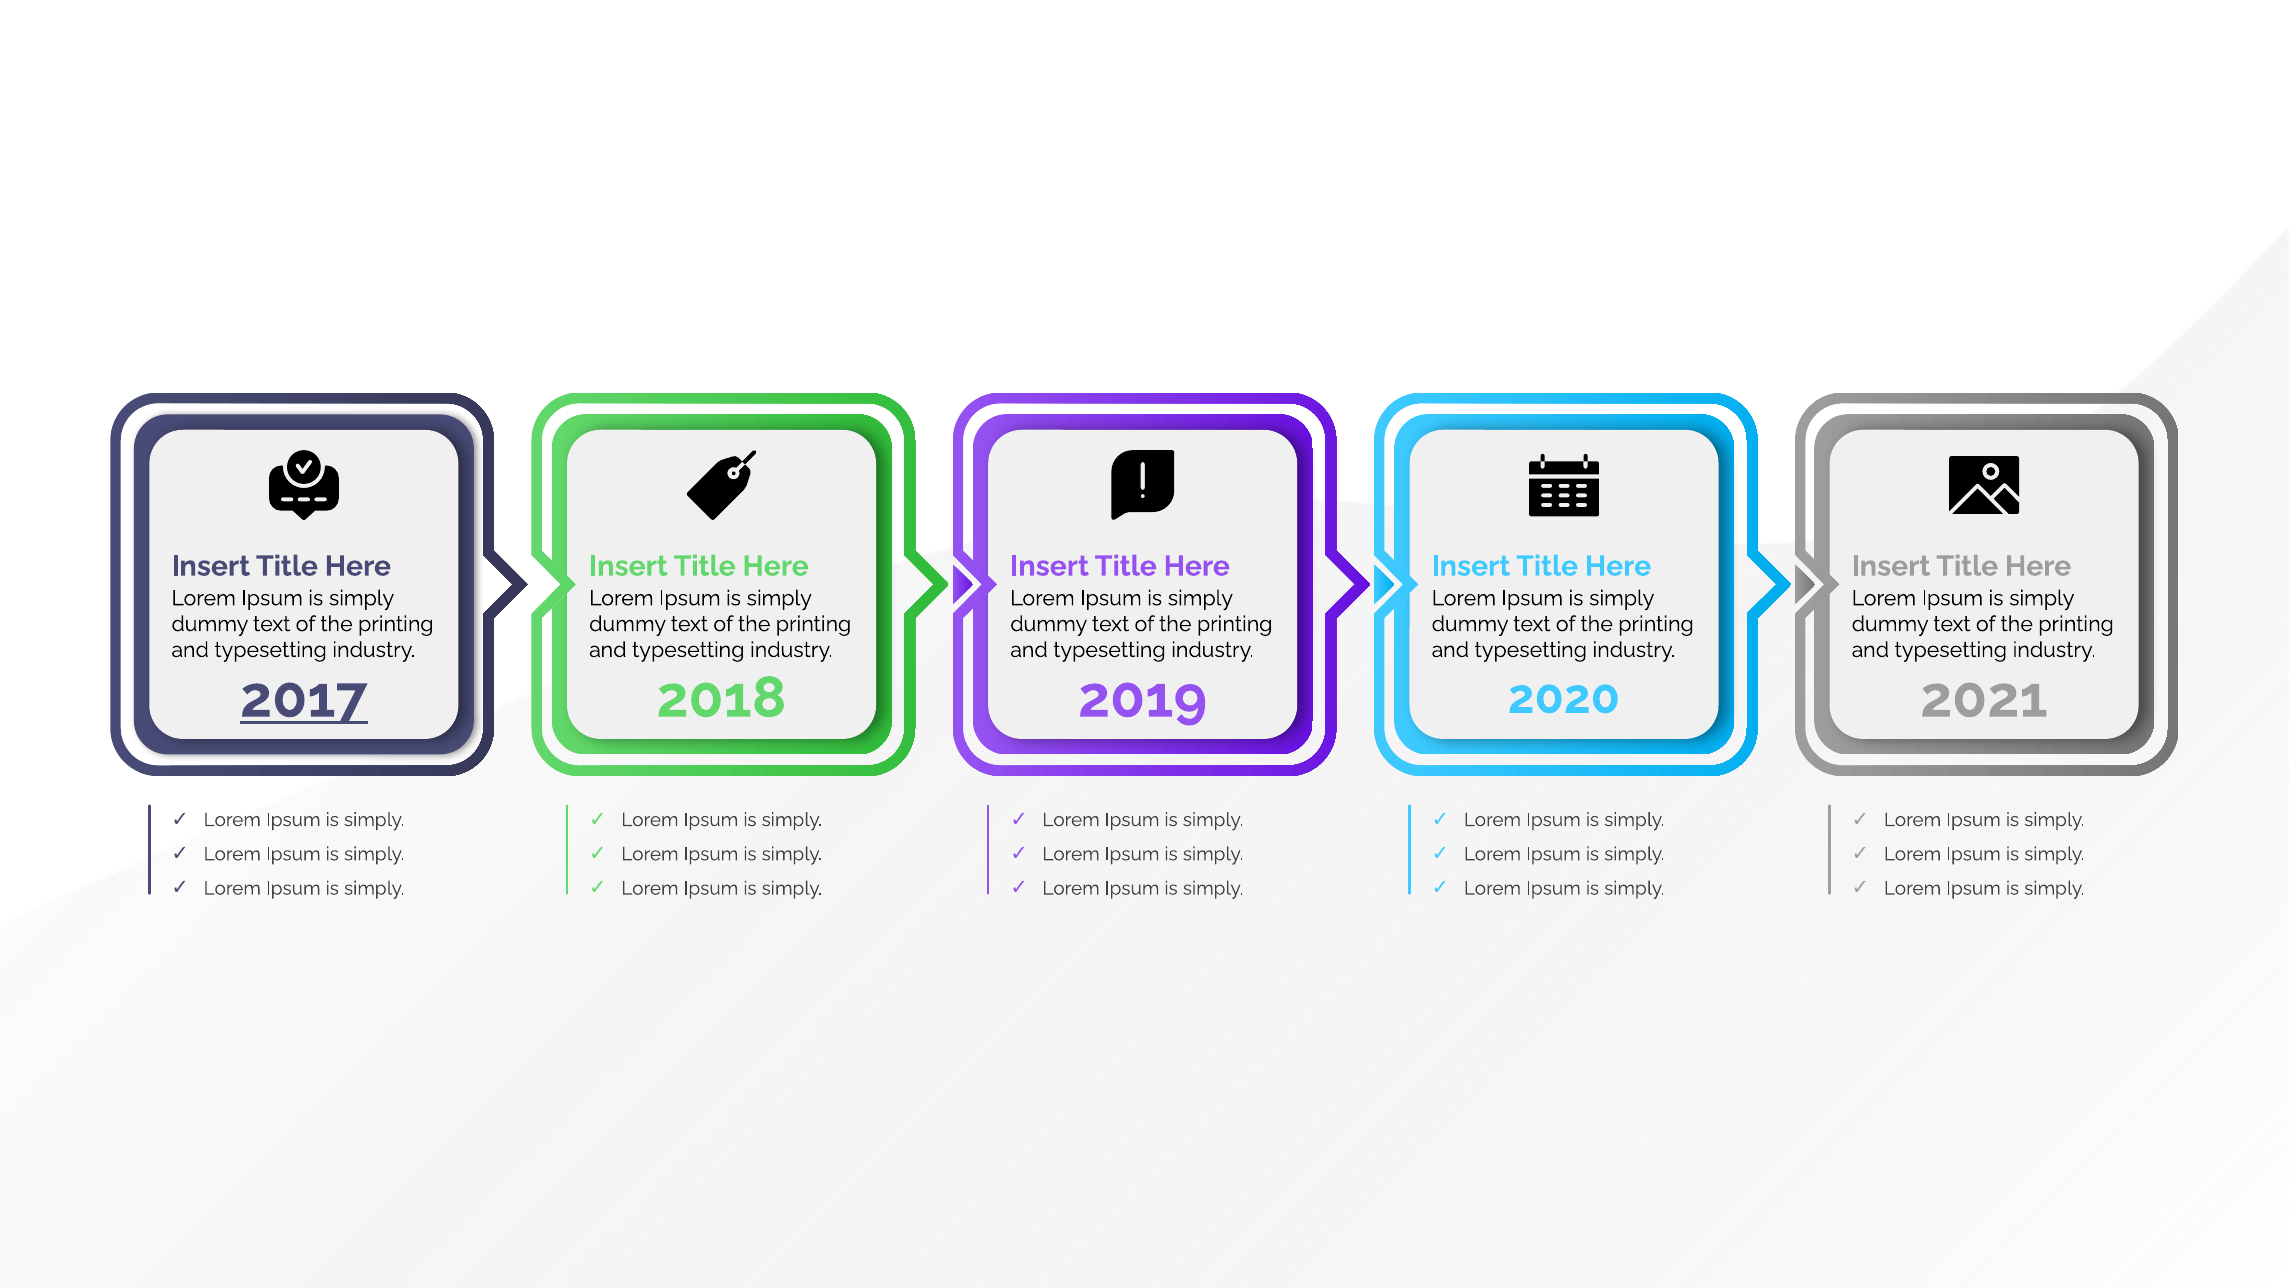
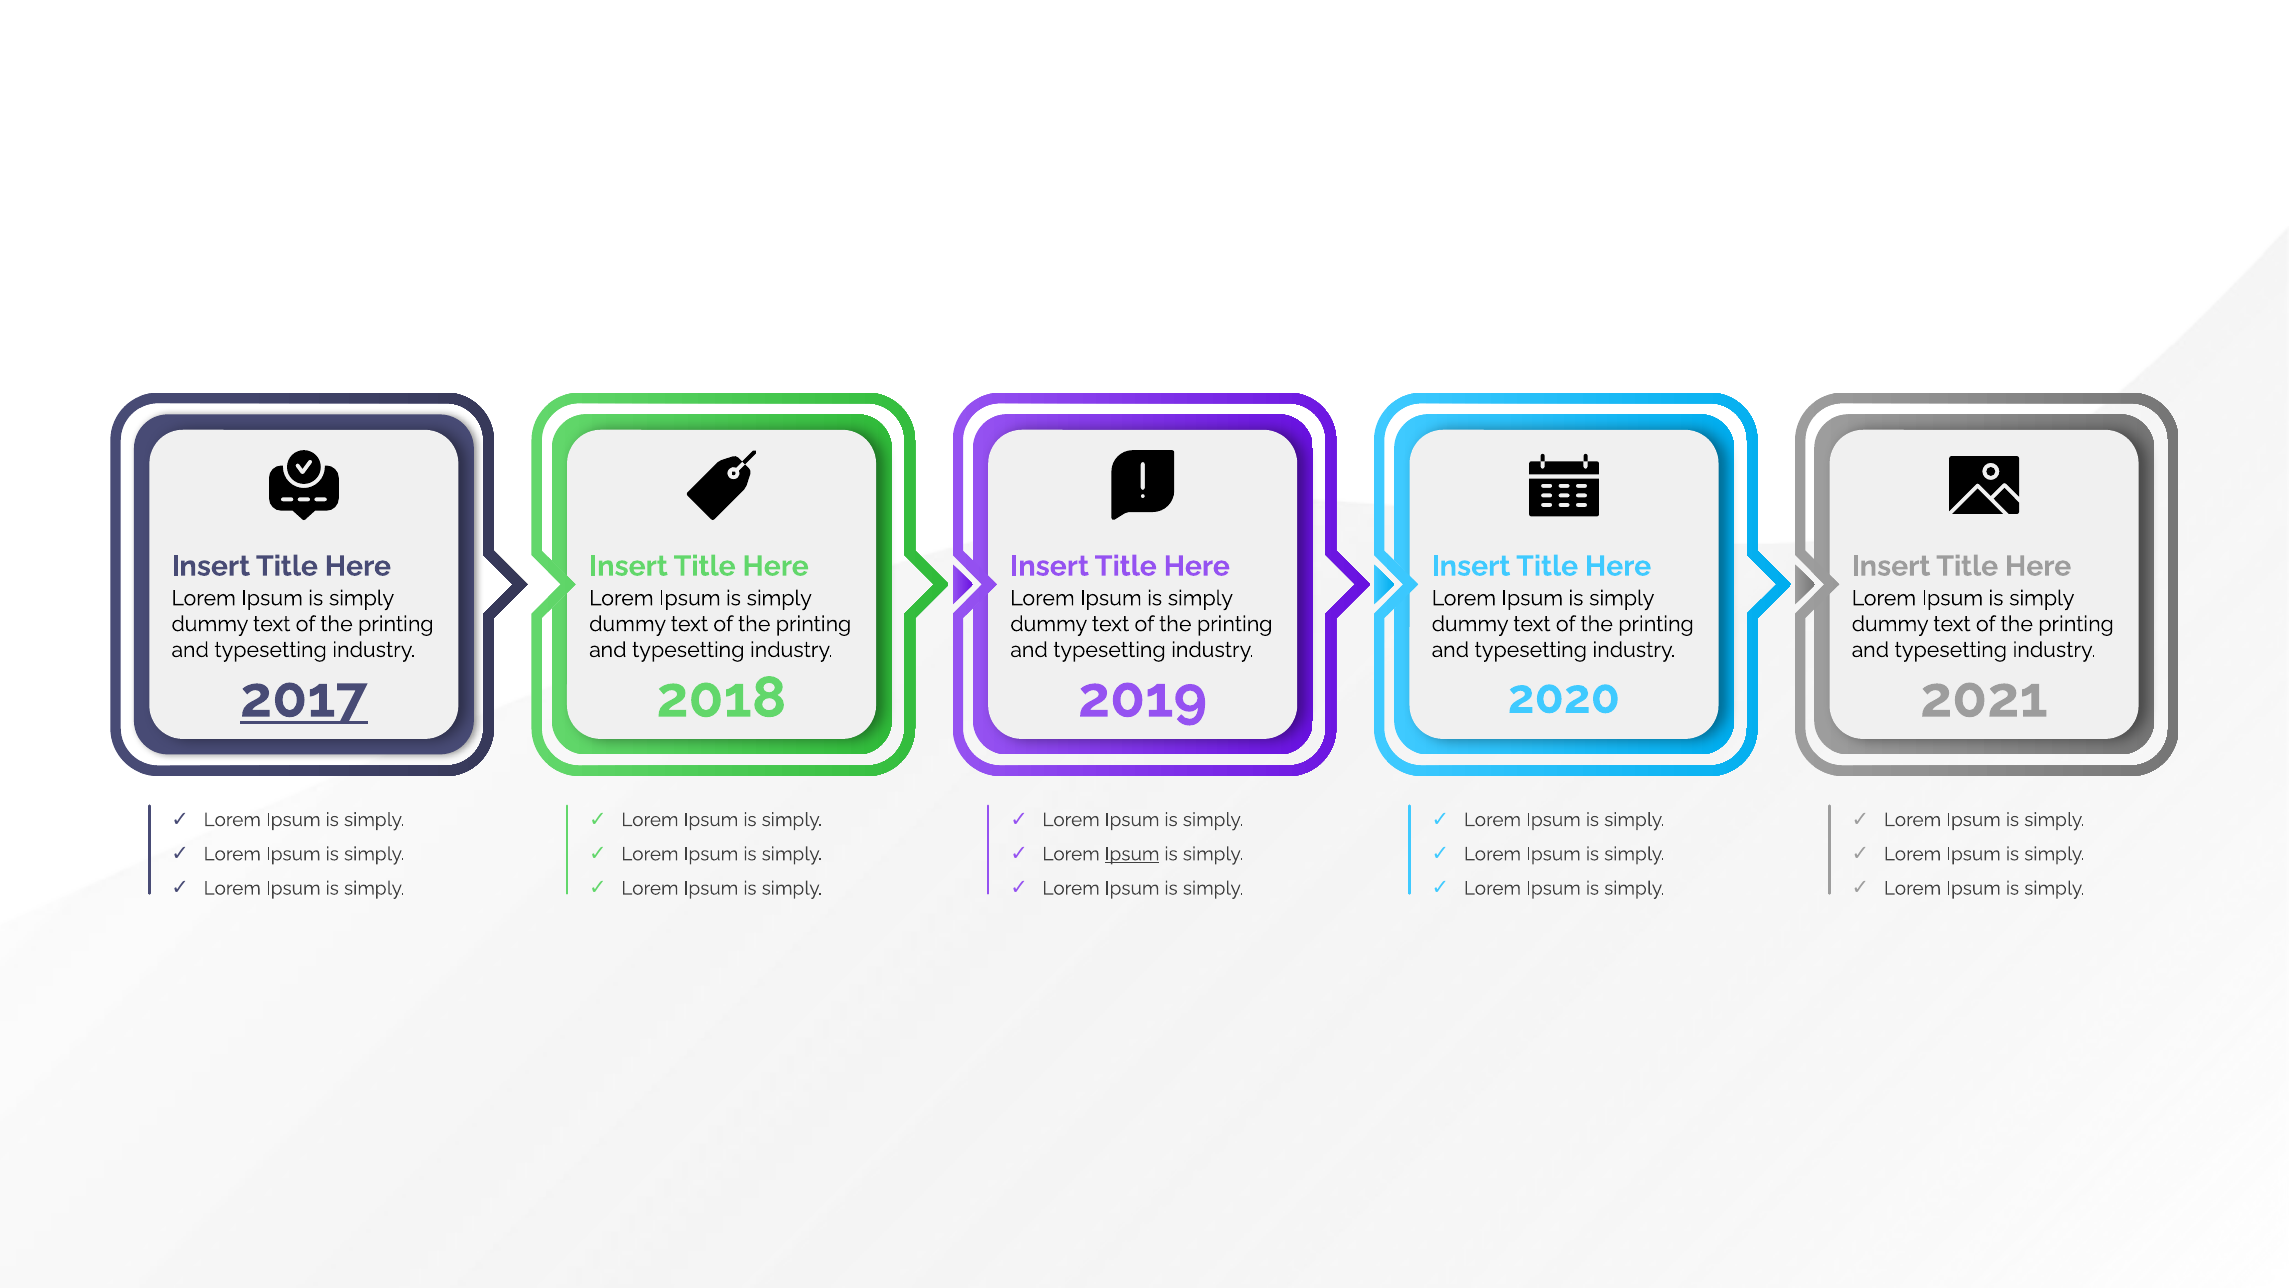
Ipsum at (1132, 854) underline: none -> present
